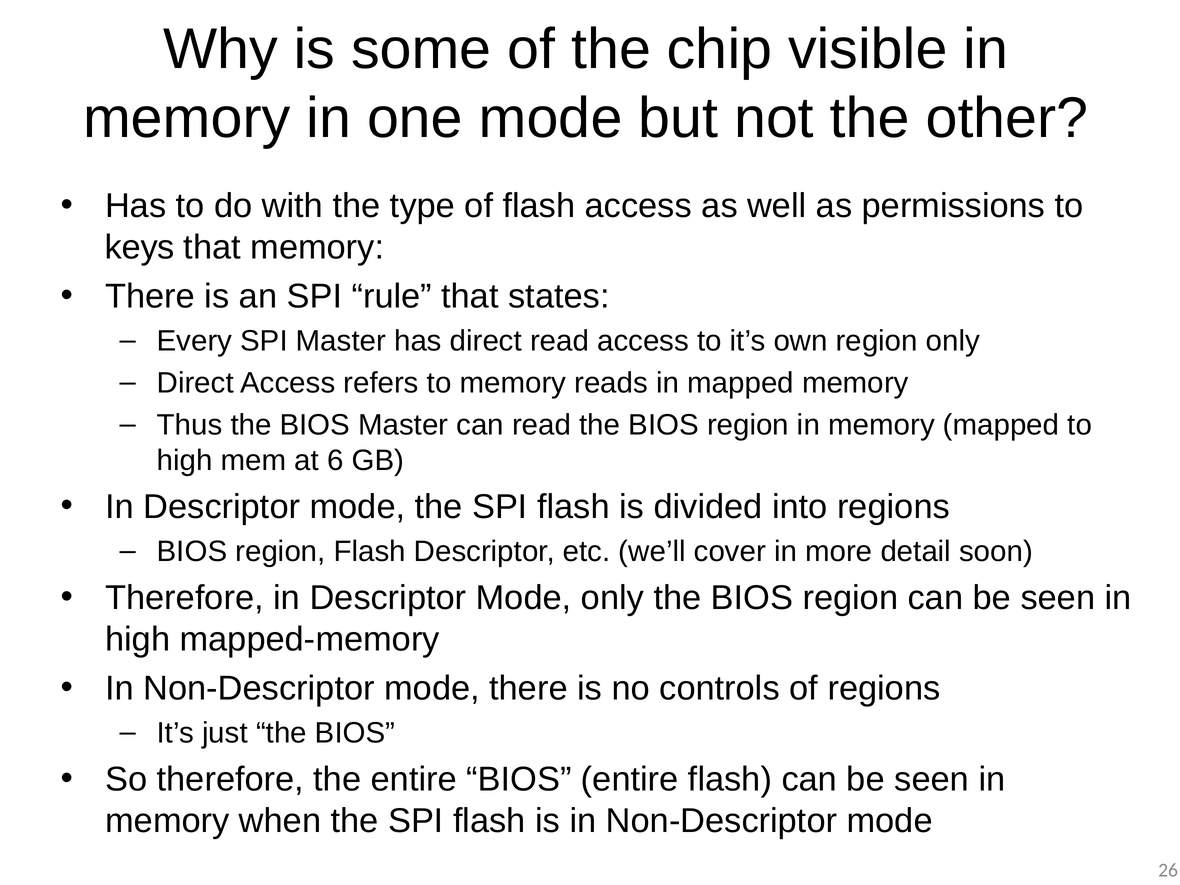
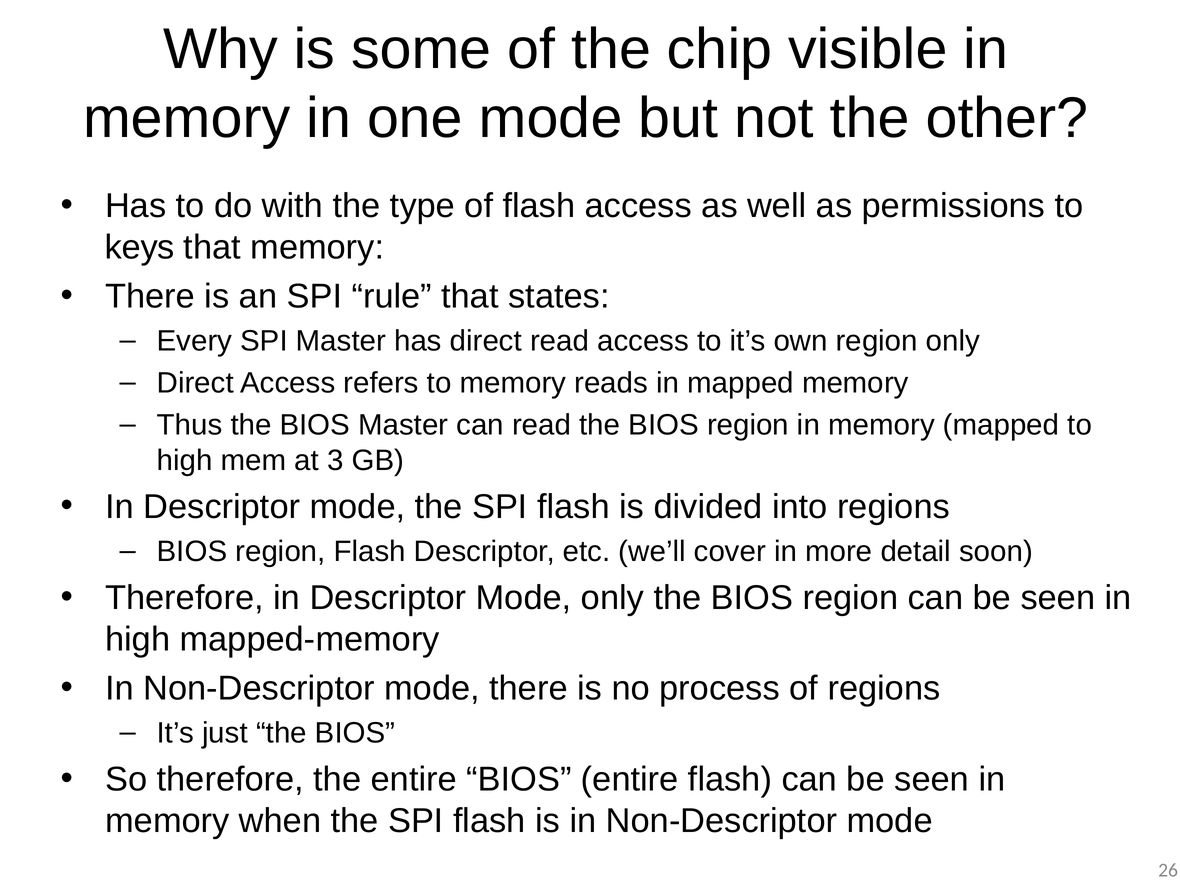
6: 6 -> 3
controls: controls -> process
